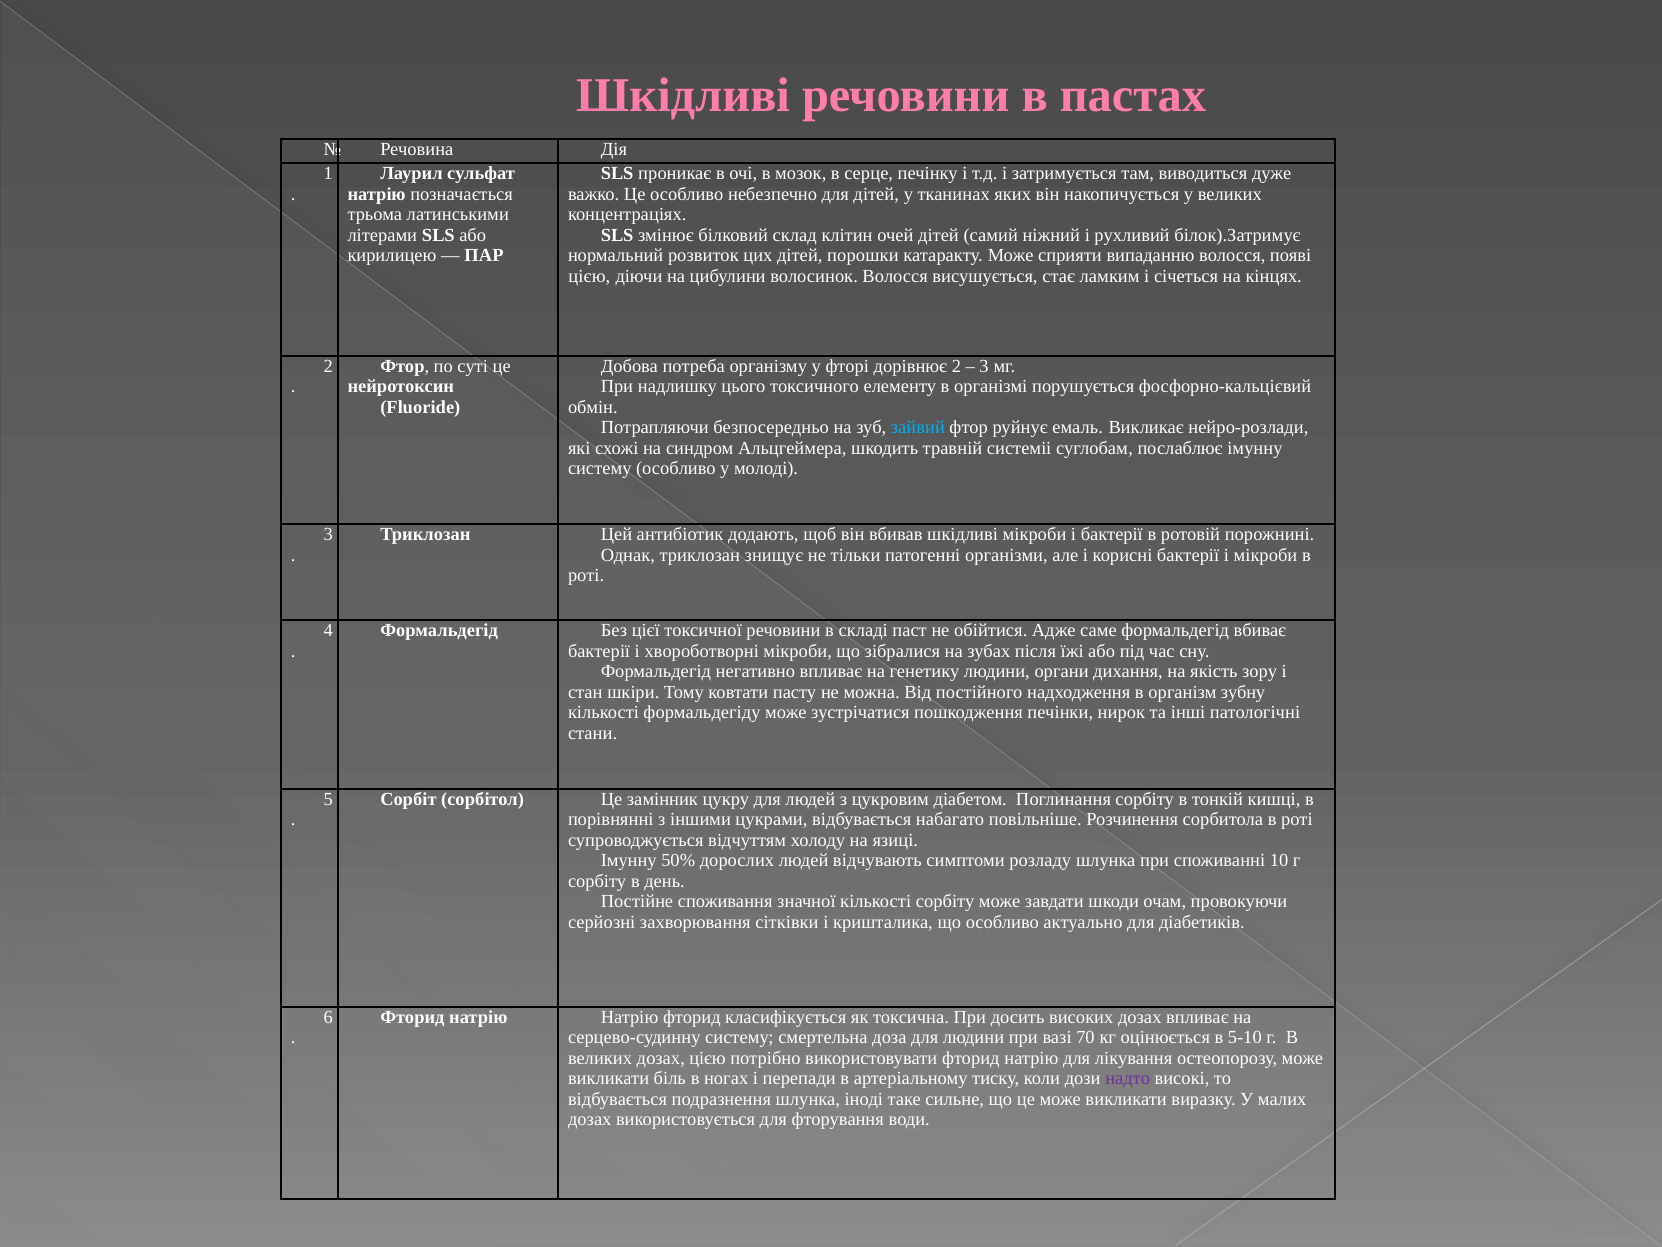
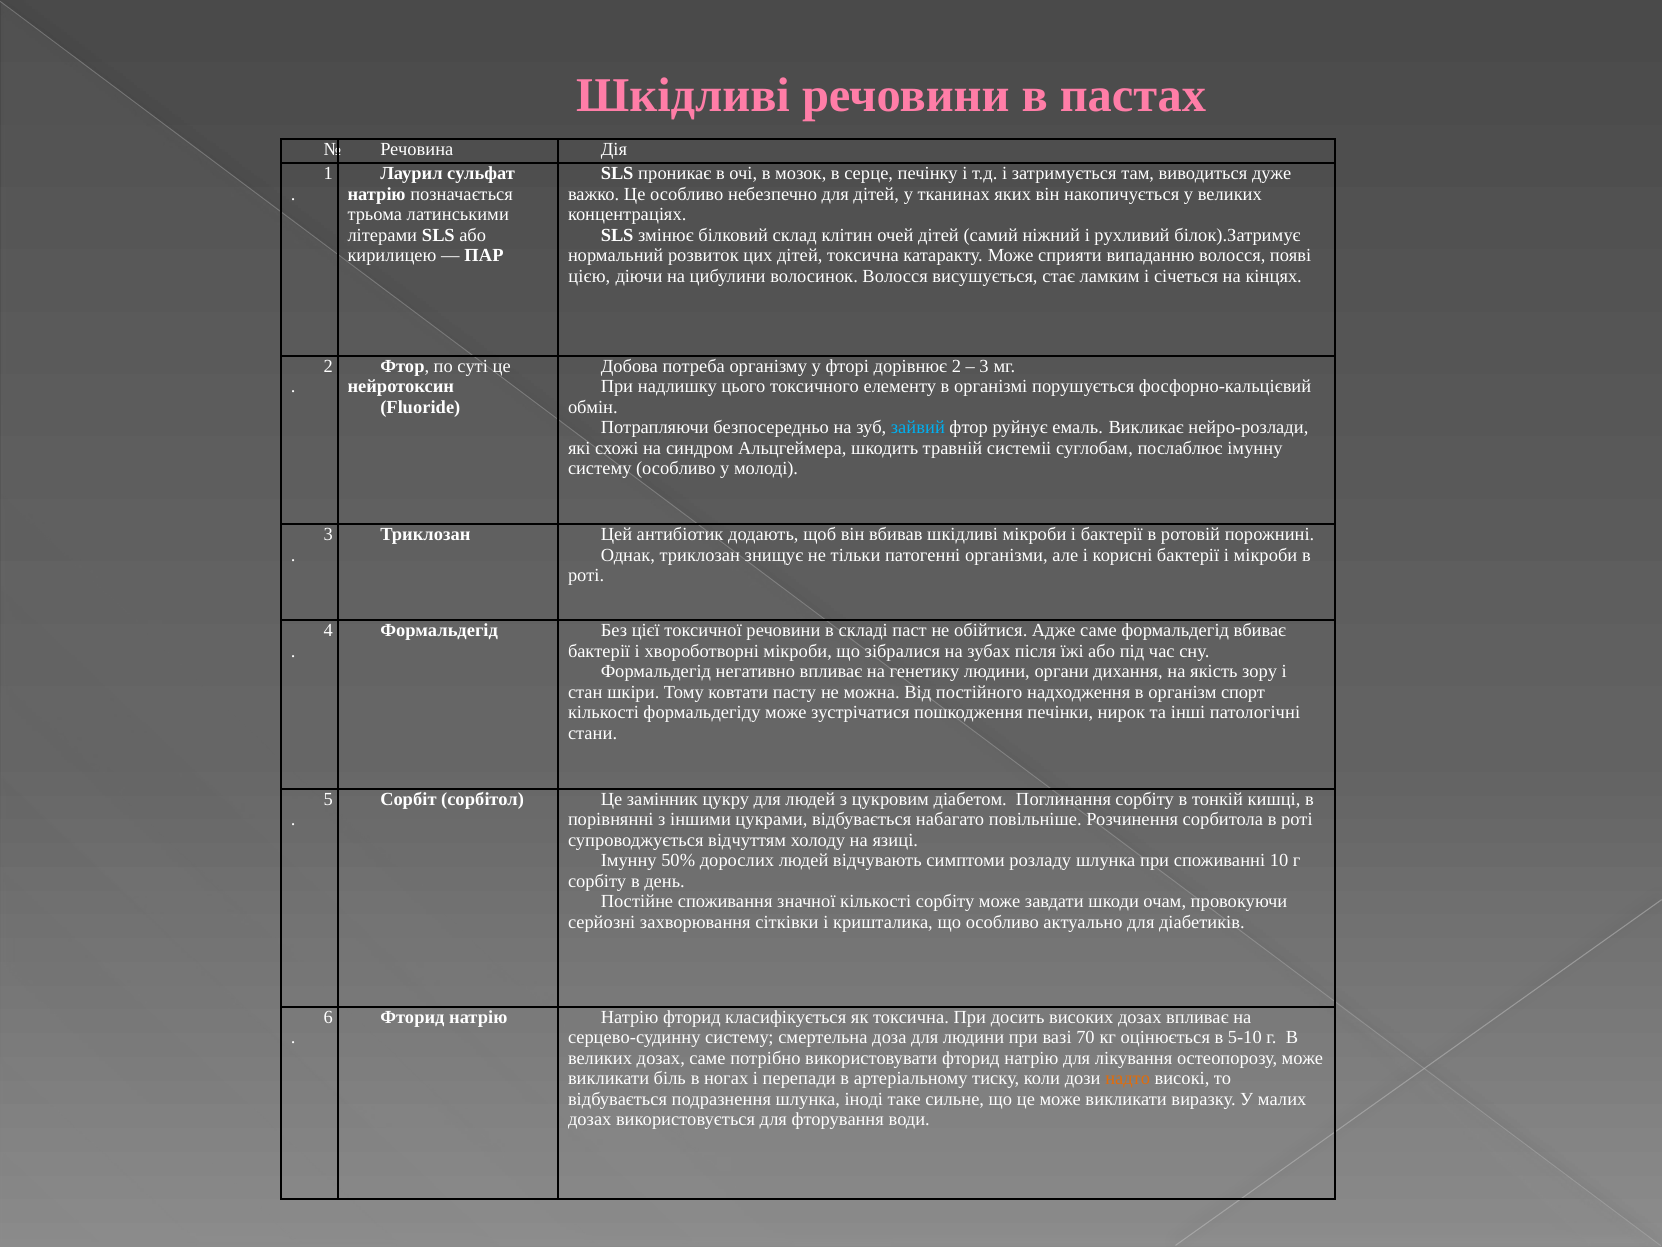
дітей порошки: порошки -> токсична
зубну: зубну -> спорт
дозах цією: цією -> саме
надто colour: purple -> orange
